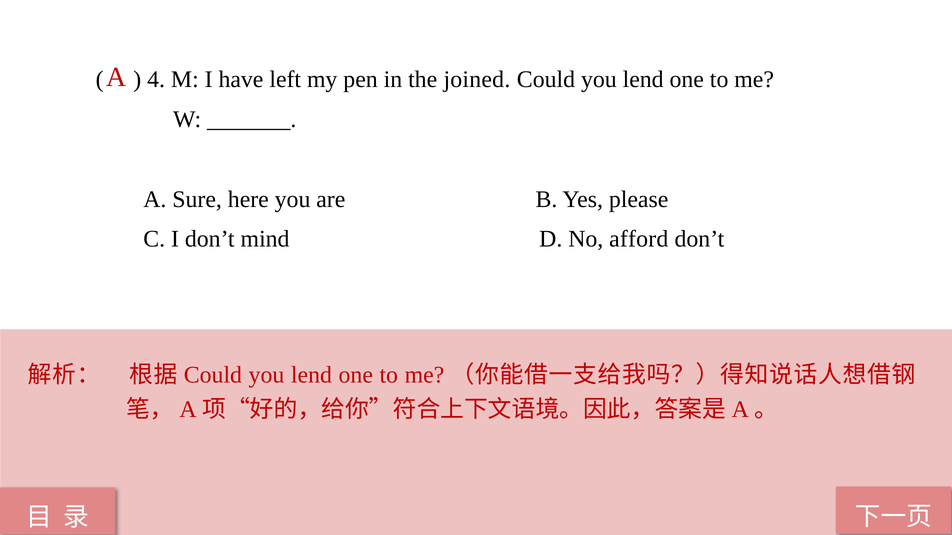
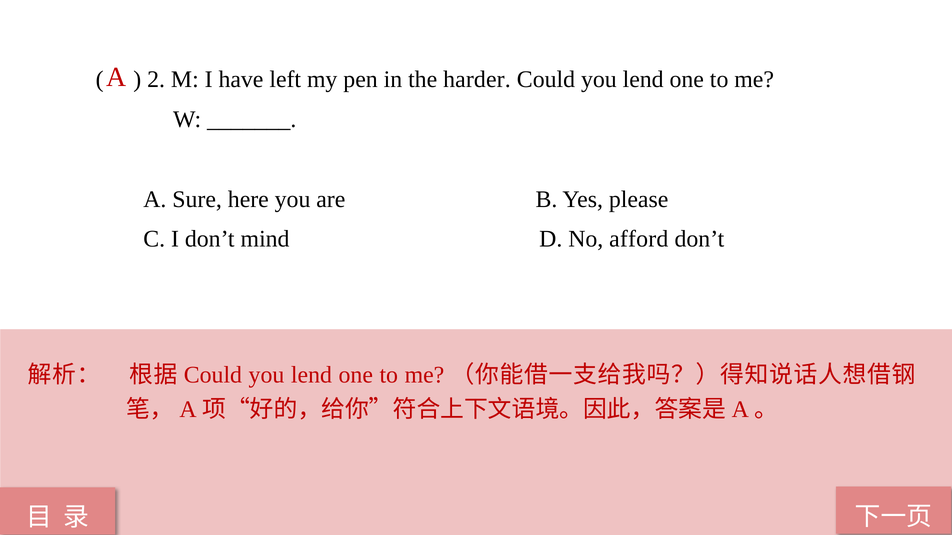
4: 4 -> 2
joined: joined -> harder
